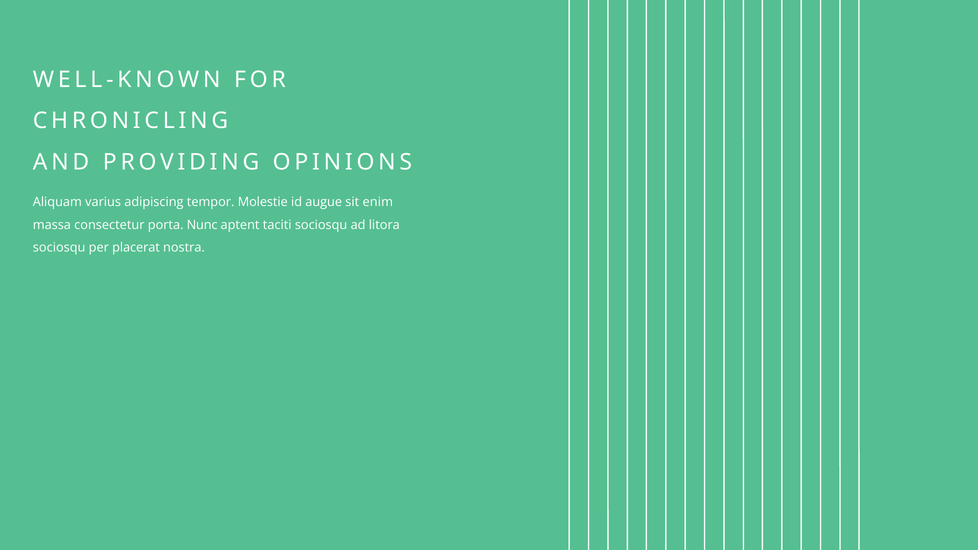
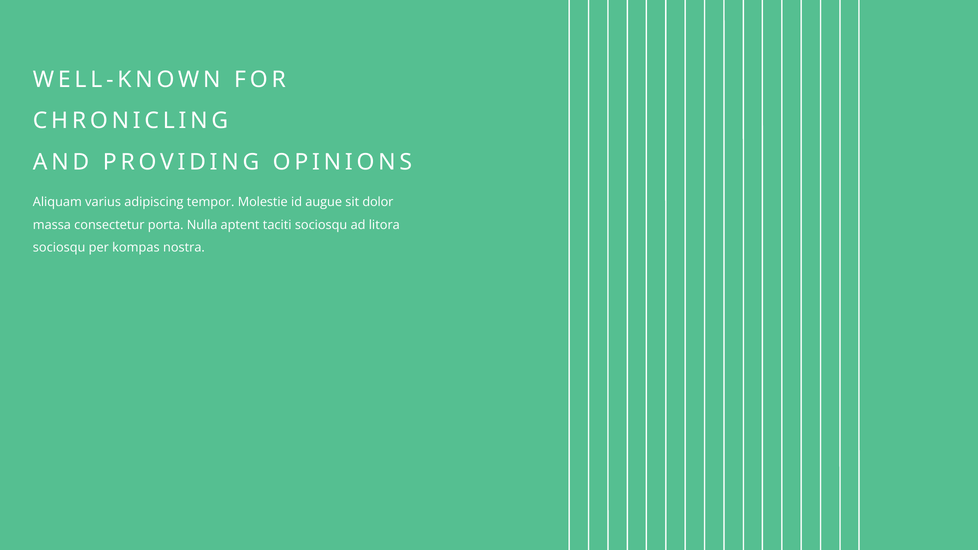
enim: enim -> dolor
Nunc: Nunc -> Nulla
placerat: placerat -> kompas
